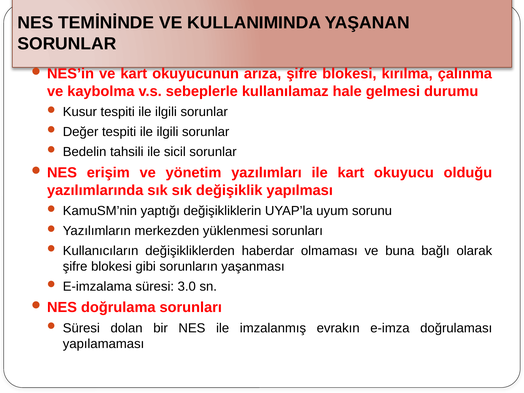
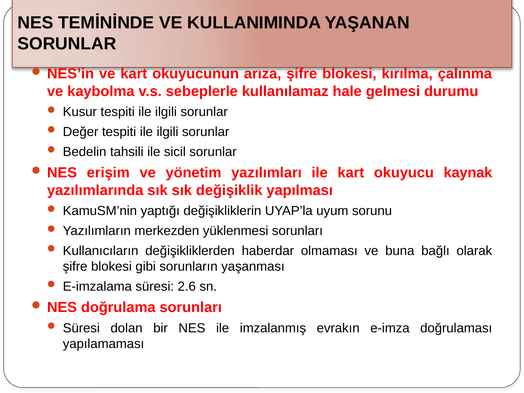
olduğu: olduğu -> kaynak
3.0: 3.0 -> 2.6
